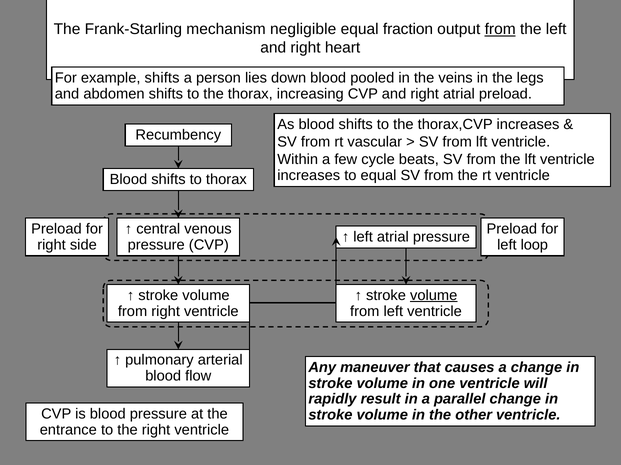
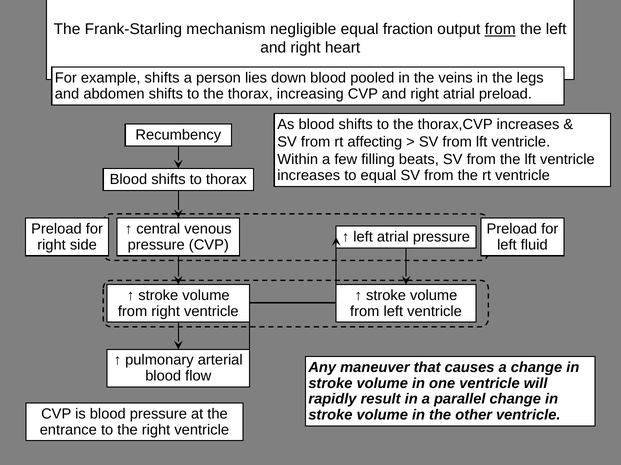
vascular: vascular -> affecting
cycle: cycle -> filling
loop: loop -> fluid
volume at (434, 296) underline: present -> none
